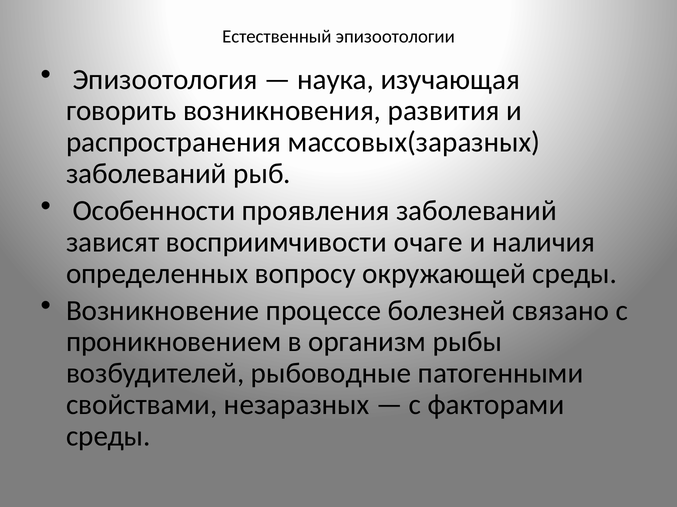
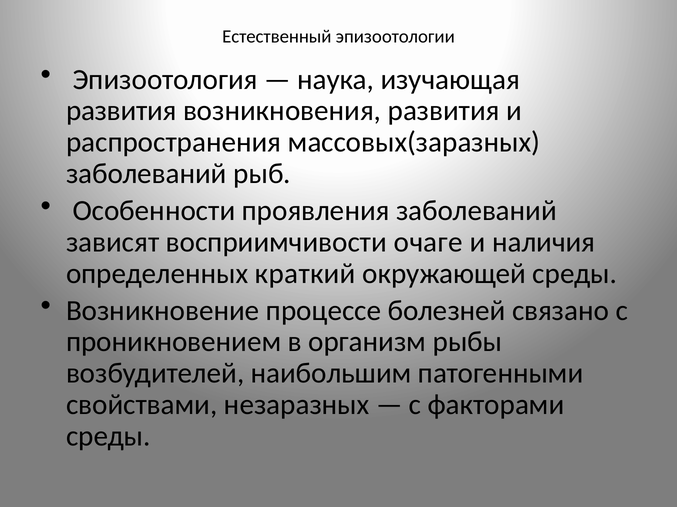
говорить at (121, 111): говорить -> развития
вопросу: вопросу -> краткий
рыбоводные: рыбоводные -> наибольшим
